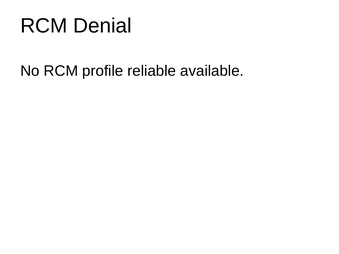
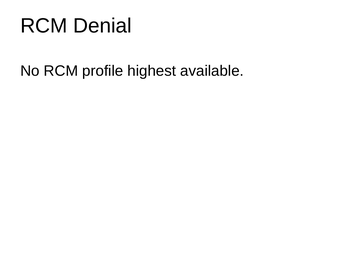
reliable: reliable -> highest
